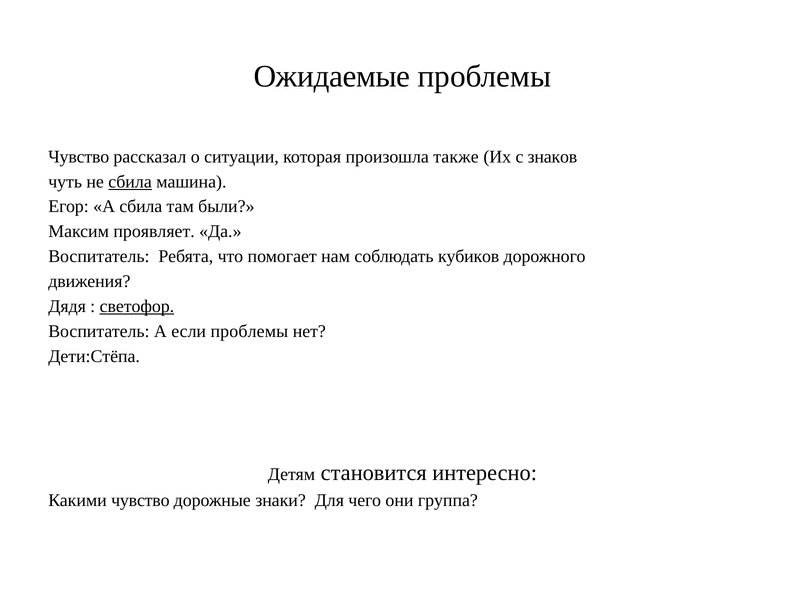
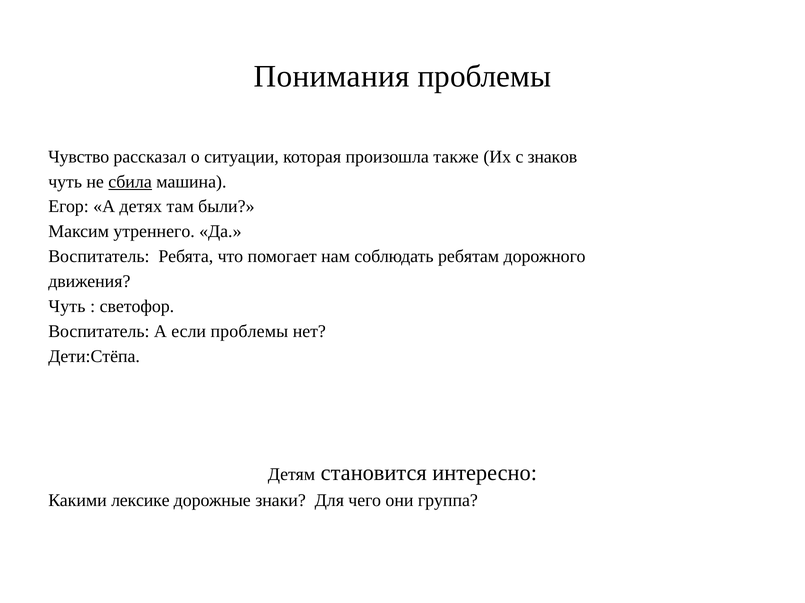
Ожидаемые: Ожидаемые -> Понимания
А сбила: сбила -> детях
проявляет: проявляет -> утреннего
кубиков: кубиков -> ребятам
Дядя at (67, 307): Дядя -> Чуть
светофор underline: present -> none
Какими чувство: чувство -> лексике
